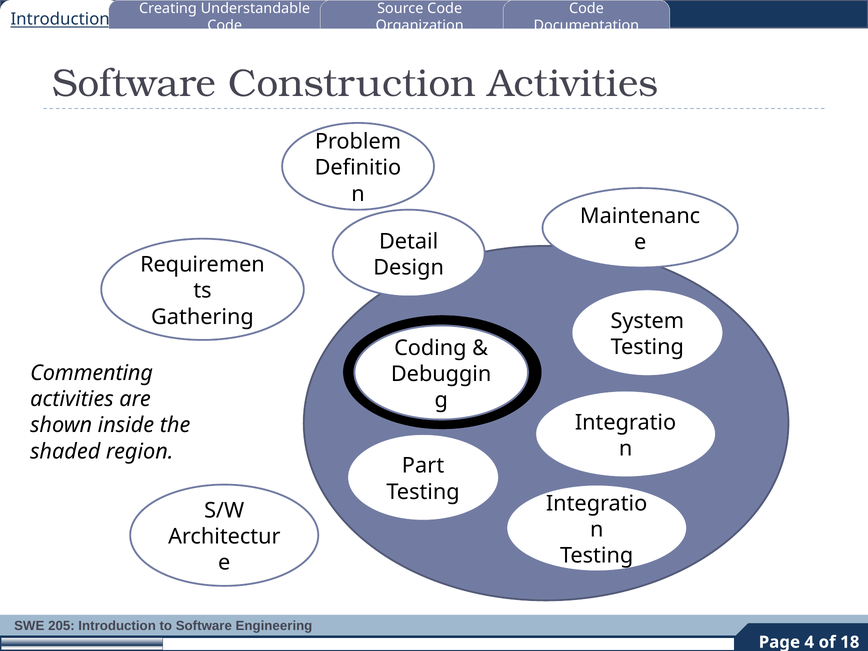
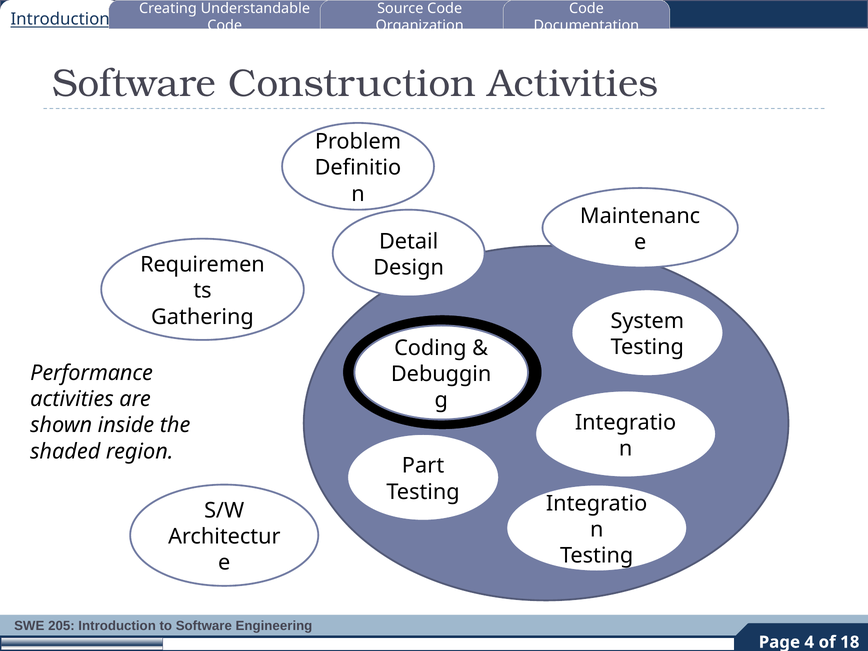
Commenting: Commenting -> Performance
